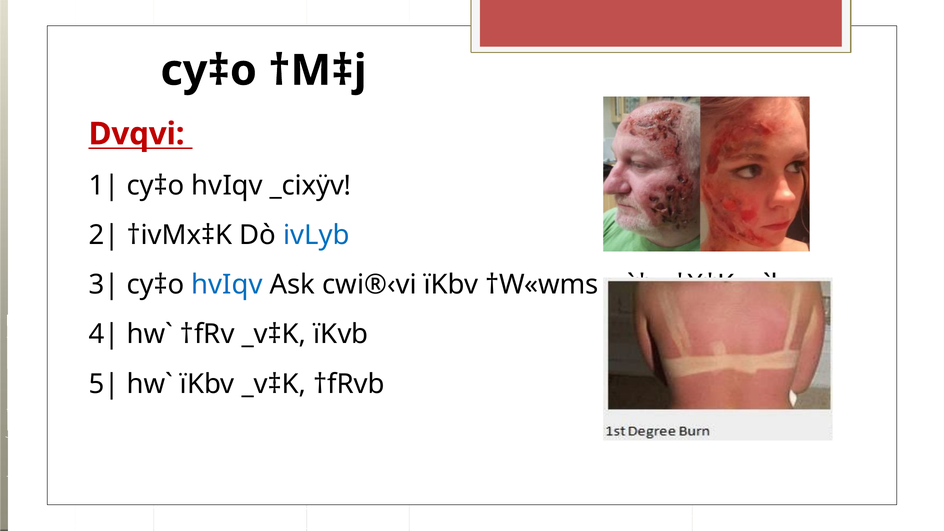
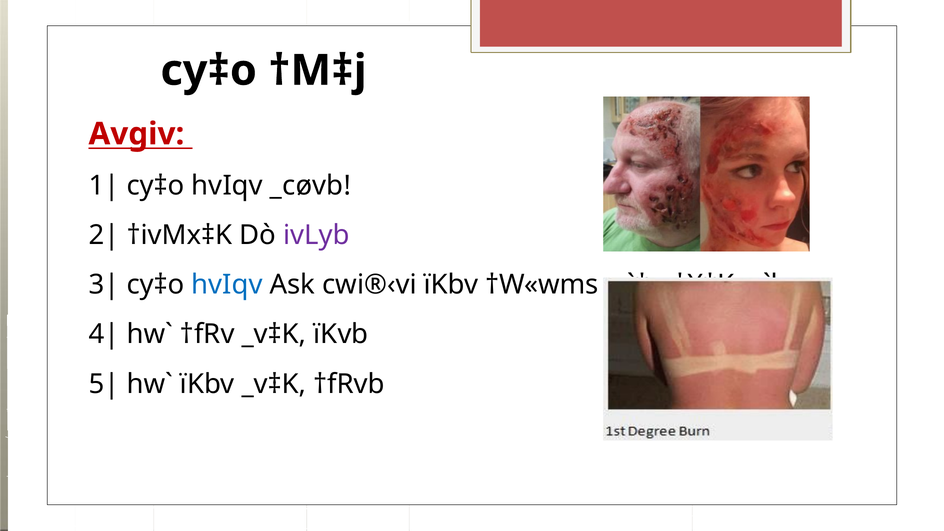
Dvqvi: Dvqvi -> Avgiv
_cixÿv: _cixÿv -> _cøvb
ivLyb colour: blue -> purple
